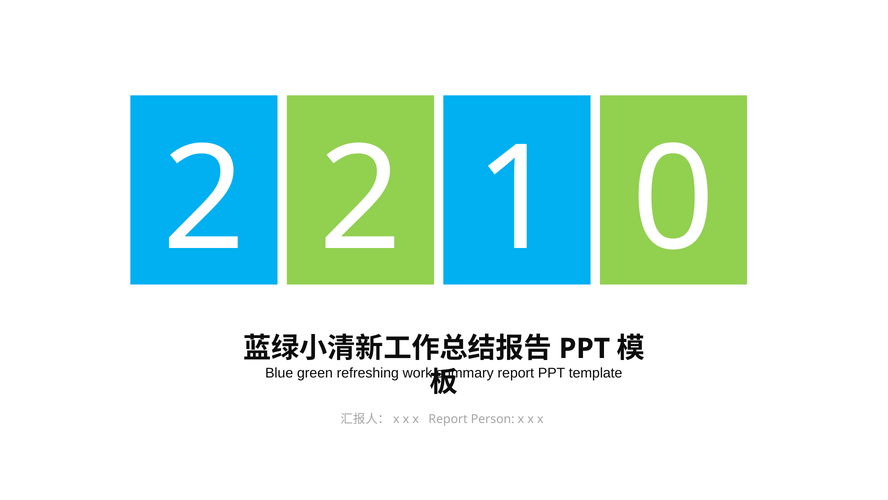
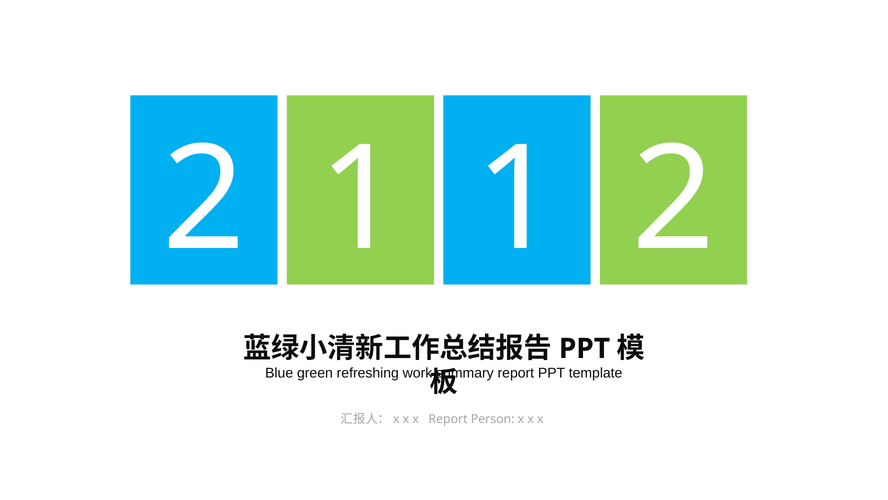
2 2: 2 -> 1
1 0: 0 -> 2
